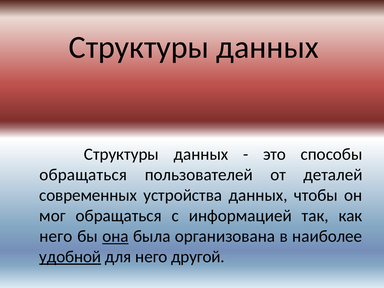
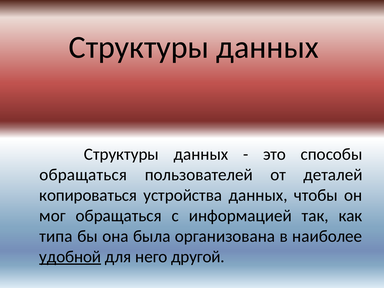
современных: современных -> копироваться
него at (56, 236): него -> типа
она underline: present -> none
